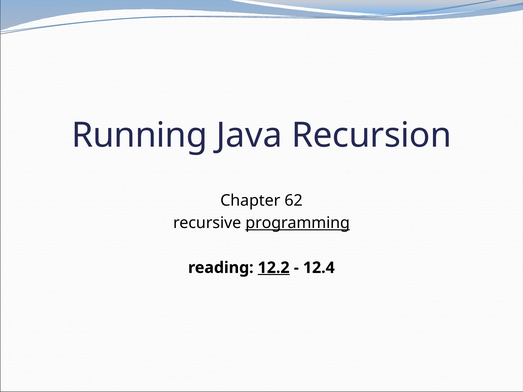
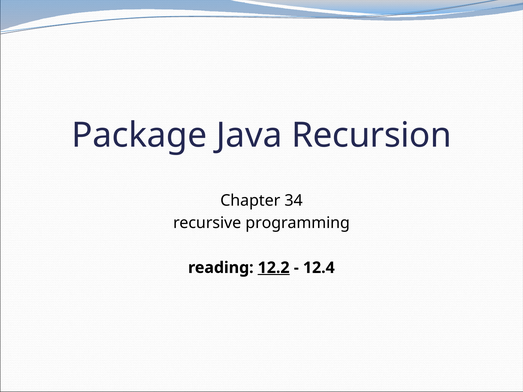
Running: Running -> Package
62: 62 -> 34
programming underline: present -> none
